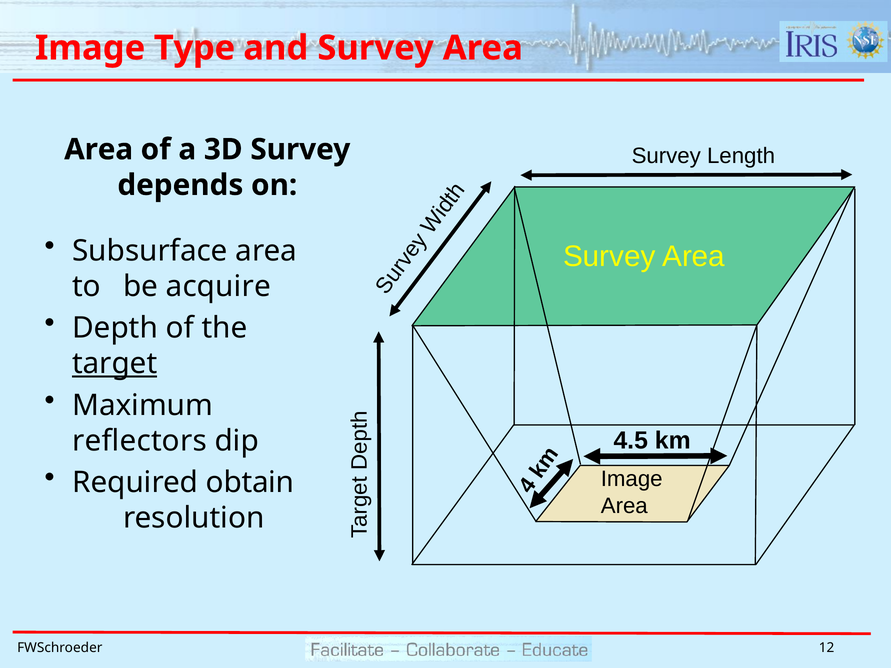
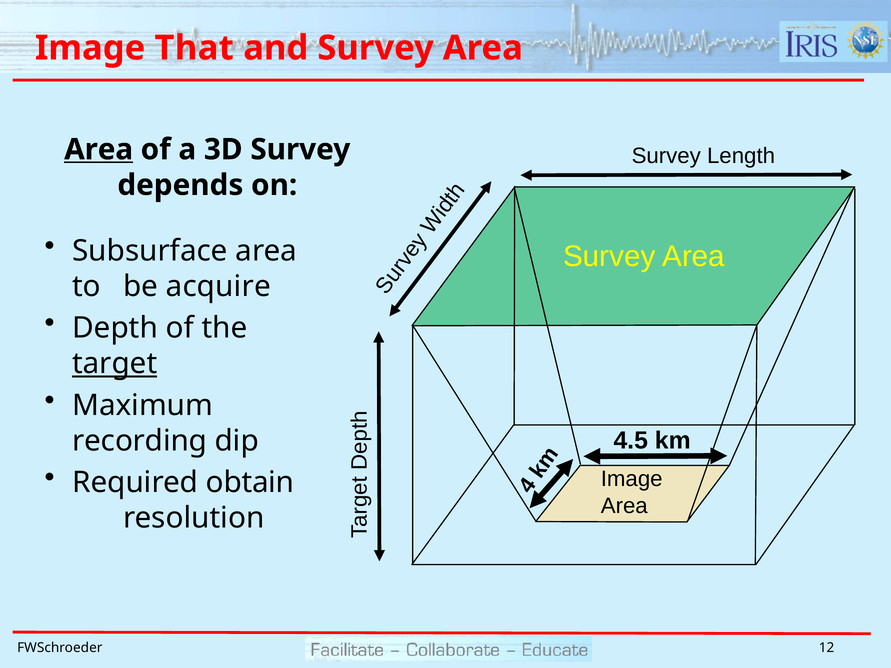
Type: Type -> That
Area at (99, 150) underline: none -> present
reflectors: reflectors -> recording
